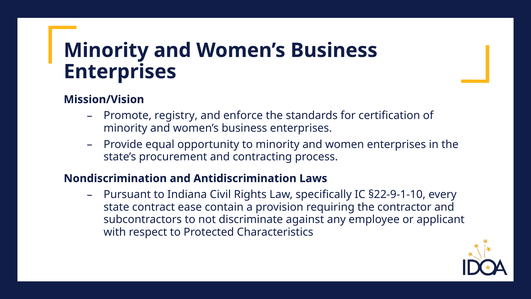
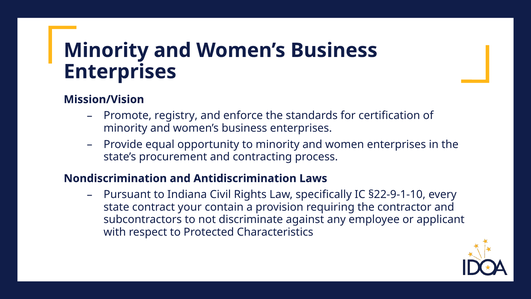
ease: ease -> your
